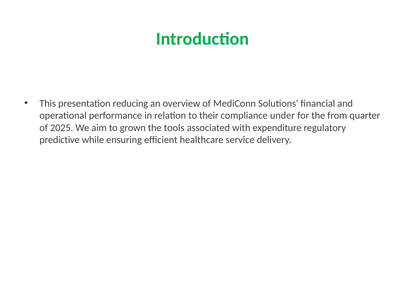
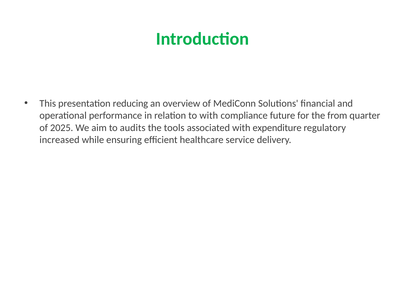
to their: their -> with
under: under -> future
grown: grown -> audits
predictive: predictive -> increased
